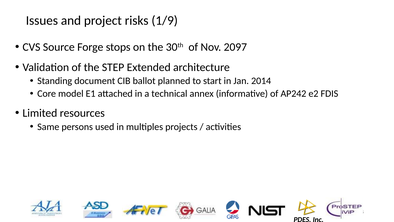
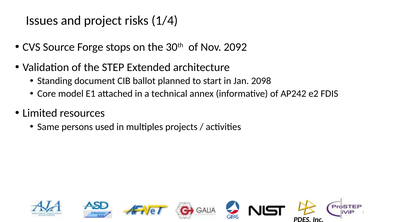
1/9: 1/9 -> 1/4
2097: 2097 -> 2092
2014: 2014 -> 2098
